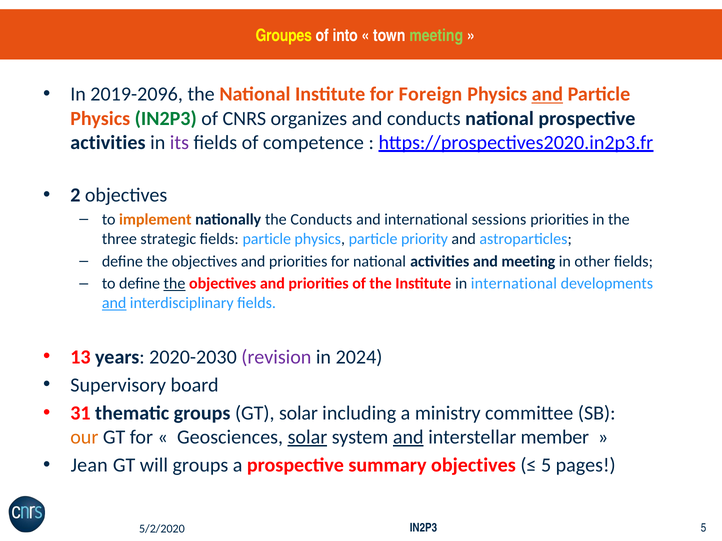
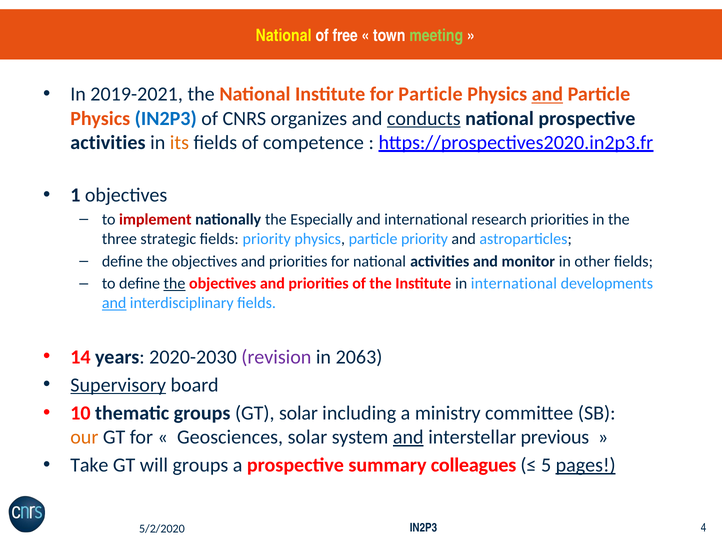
Groupes at (284, 36): Groupes -> National
into: into -> free
2019-2096: 2019-2096 -> 2019-2021
for Foreign: Foreign -> Particle
IN2P3 at (166, 119) colour: green -> blue
conducts at (424, 119) underline: none -> present
its colour: purple -> orange
2: 2 -> 1
implement colour: orange -> red
the Conducts: Conducts -> Especially
sessions: sessions -> research
fields particle: particle -> priority
and meeting: meeting -> monitor
13: 13 -> 14
2024: 2024 -> 2063
Supervisory underline: none -> present
31: 31 -> 10
solar at (307, 437) underline: present -> none
member: member -> previous
Jean: Jean -> Take
summary objectives: objectives -> colleagues
pages underline: none -> present
IN2P3 5: 5 -> 4
